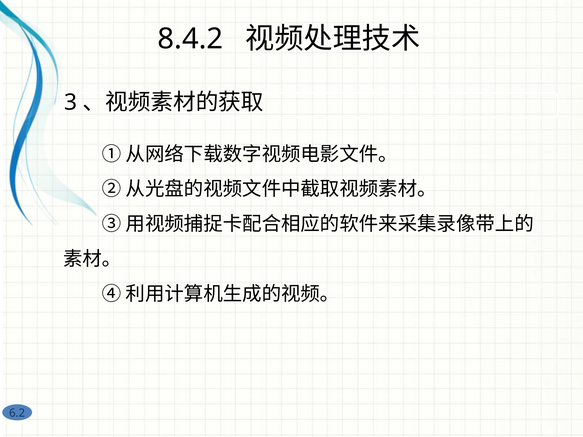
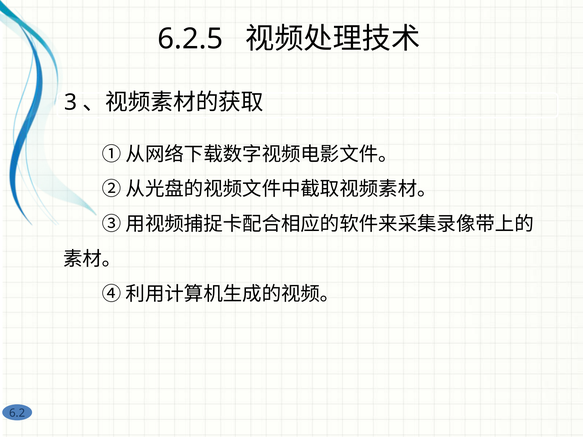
8.4.2: 8.4.2 -> 6.2.5
